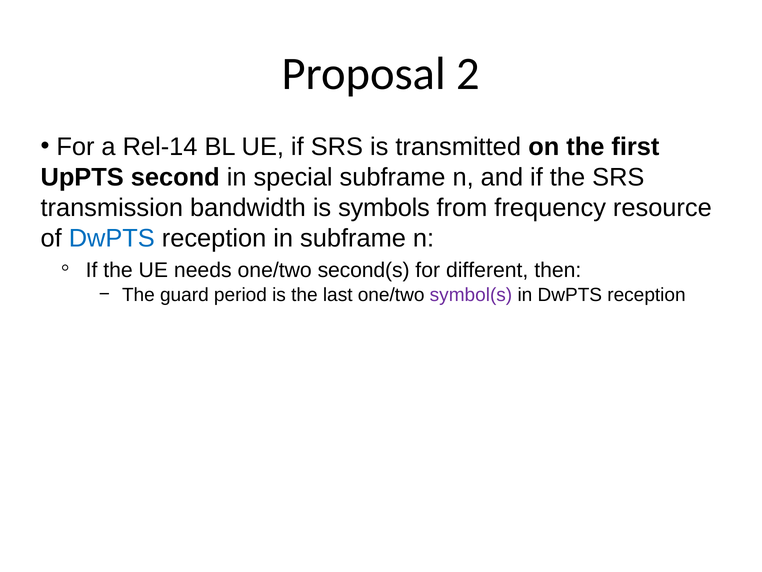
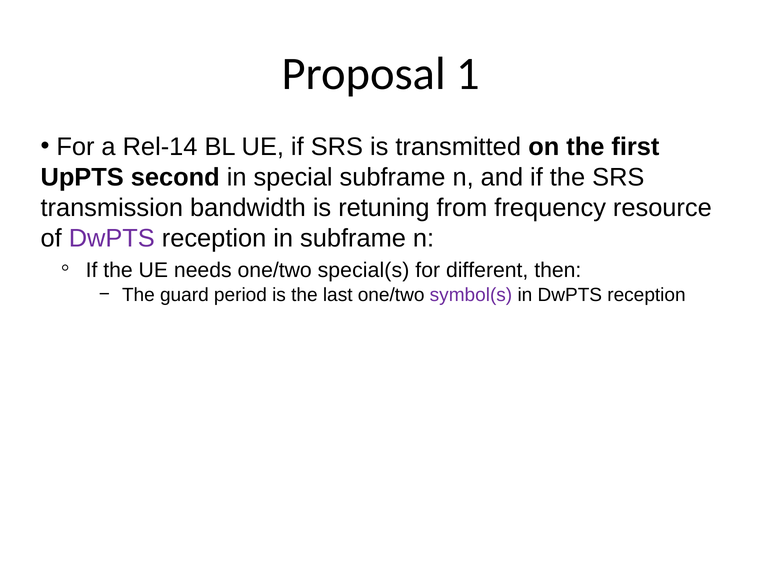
2: 2 -> 1
symbols: symbols -> retuning
DwPTS at (112, 238) colour: blue -> purple
second(s: second(s -> special(s
